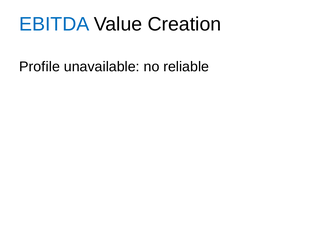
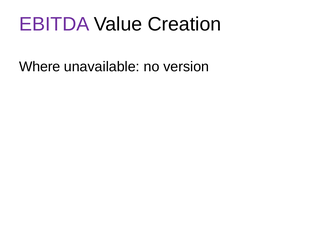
EBITDA colour: blue -> purple
Profile: Profile -> Where
reliable: reliable -> version
